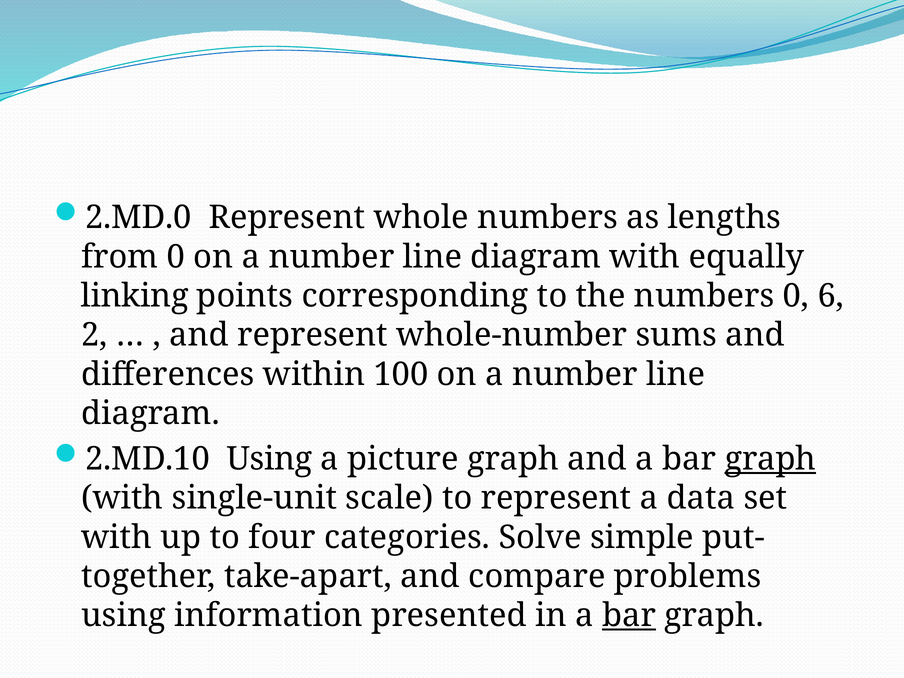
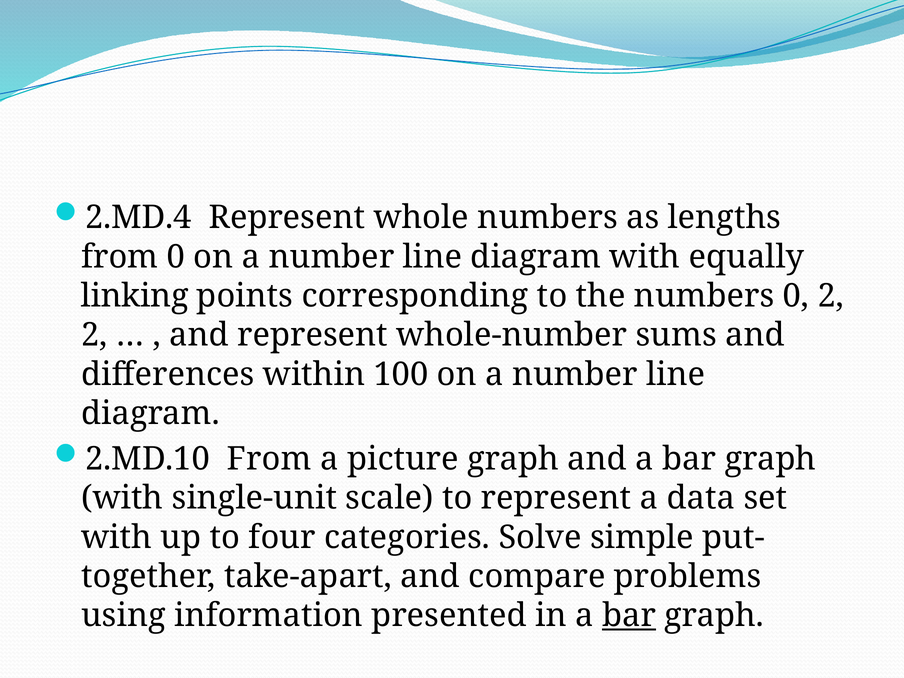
2.MD.0: 2.MD.0 -> 2.MD.4
0 6: 6 -> 2
2.MD.10 Using: Using -> From
graph at (770, 459) underline: present -> none
